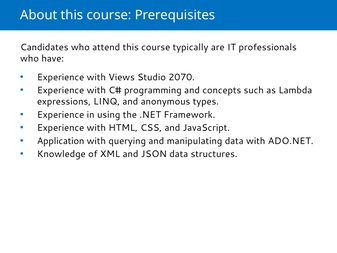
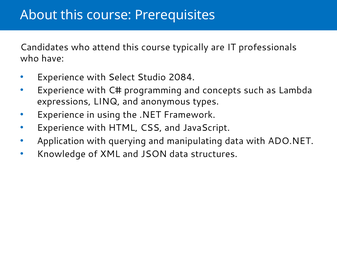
Views: Views -> Select
2070: 2070 -> 2084
